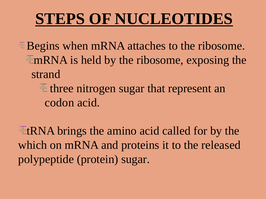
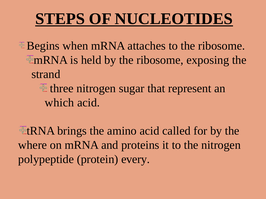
codon: codon -> which
which: which -> where
the released: released -> nitrogen
protein sugar: sugar -> every
